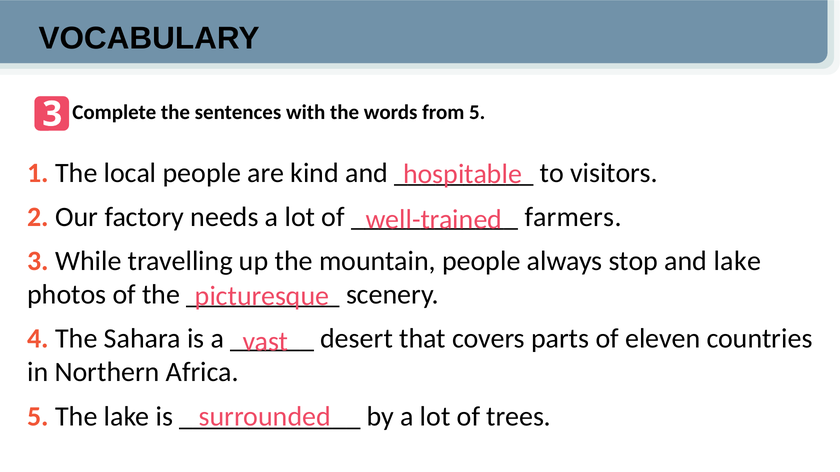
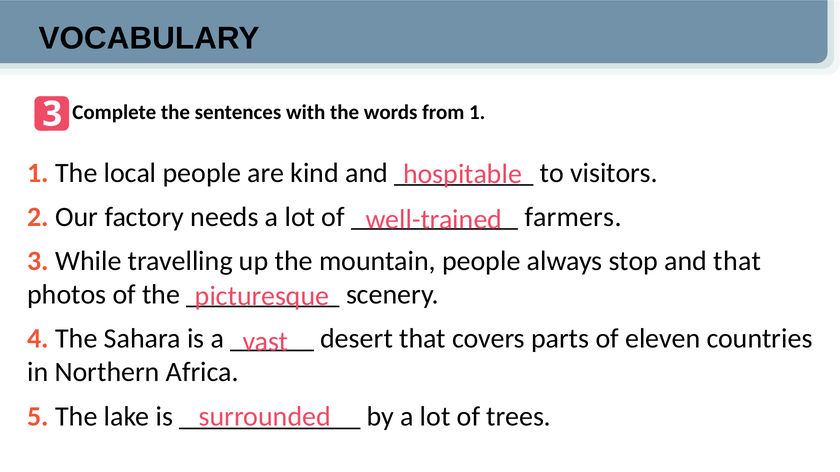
from 5: 5 -> 1
and lake: lake -> that
